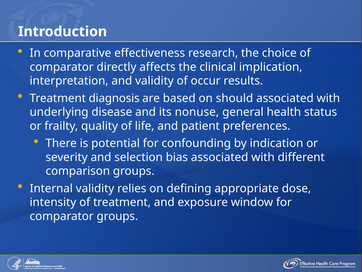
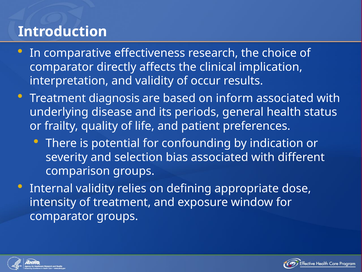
should: should -> inform
nonuse: nonuse -> periods
